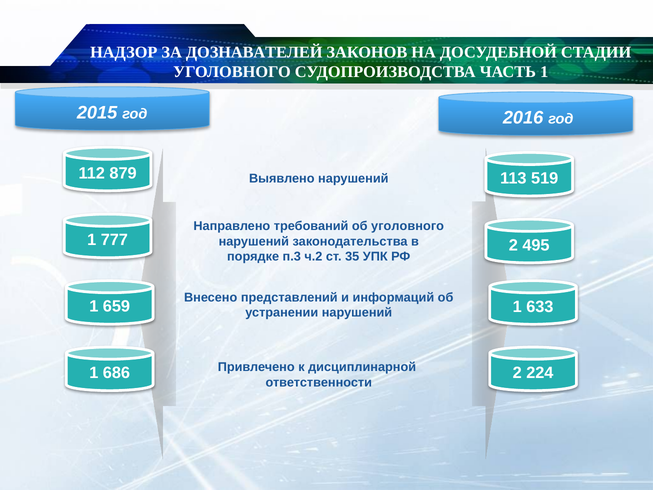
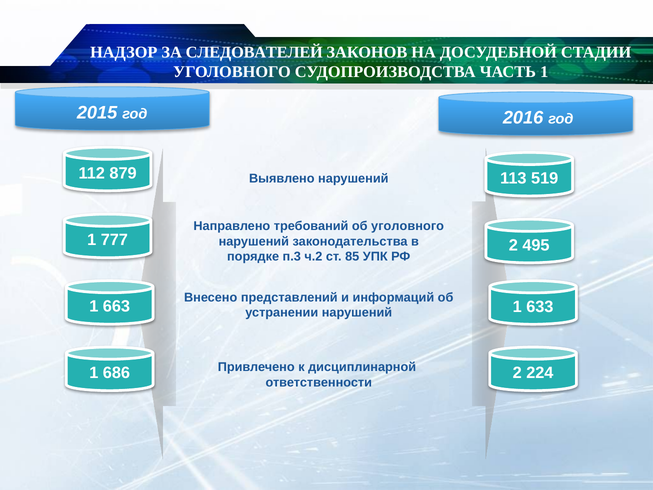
ДОЗНАВАТЕЛЕЙ: ДОЗНАВАТЕЛЕЙ -> СЛЕДОВАТЕЛЕЙ
35: 35 -> 85
659: 659 -> 663
